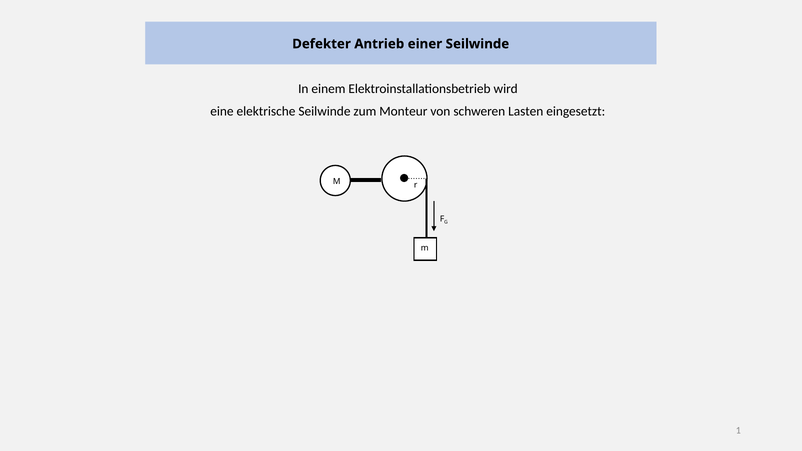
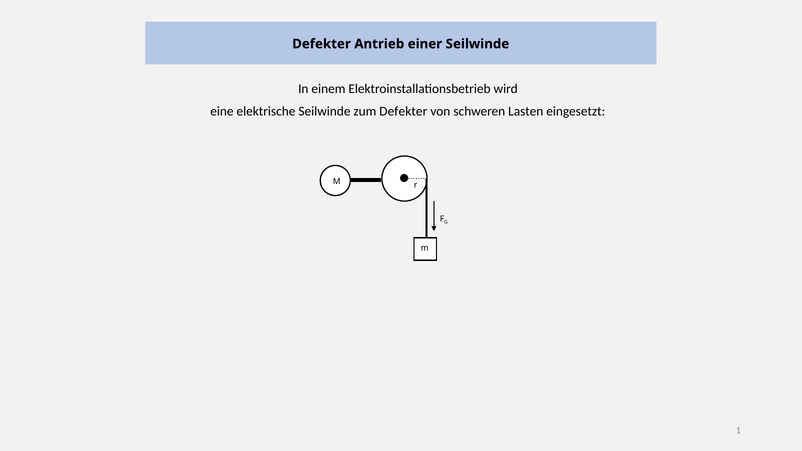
zum Monteur: Monteur -> Defekter
